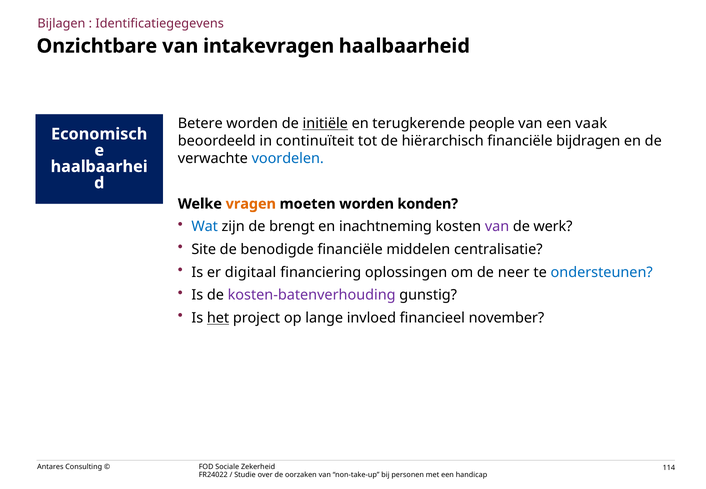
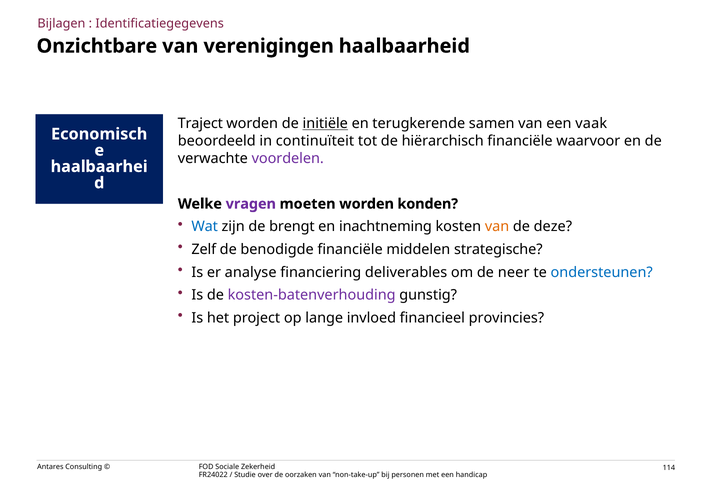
intakevragen: intakevragen -> verenigingen
Betere: Betere -> Traject
people: people -> samen
bijdragen: bijdragen -> waarvoor
voordelen colour: blue -> purple
vragen colour: orange -> purple
van at (497, 227) colour: purple -> orange
werk: werk -> deze
Site: Site -> Zelf
centralisatie: centralisatie -> strategische
digitaal: digitaal -> analyse
oplossingen: oplossingen -> deliverables
het underline: present -> none
november: november -> provincies
